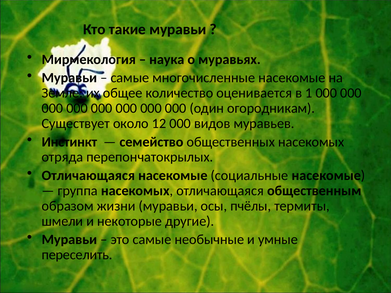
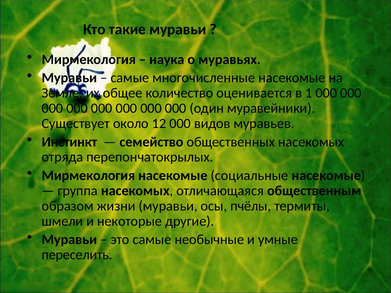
огородникам: огородникам -> муравейники
Отличающаяся at (88, 176): Отличающаяся -> Мирмекология
